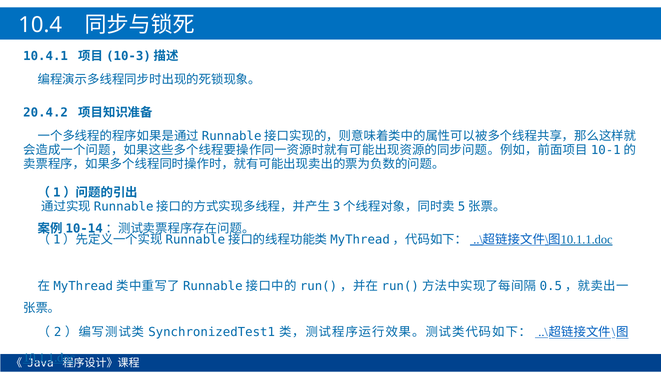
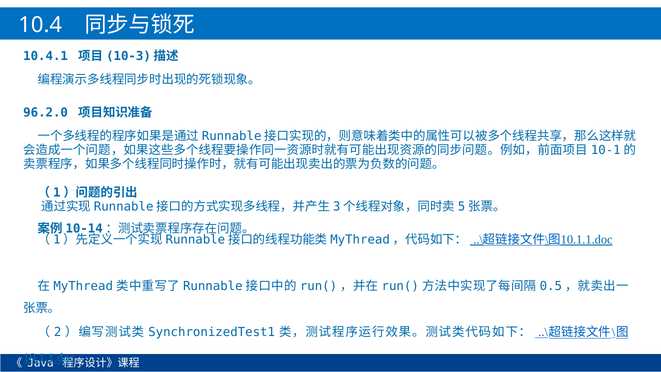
20.4.2: 20.4.2 -> 96.2.0
